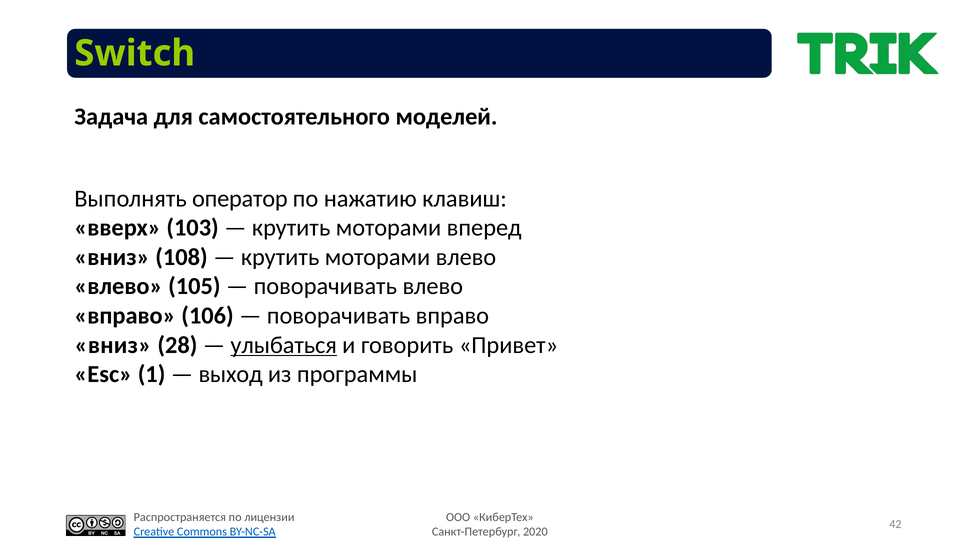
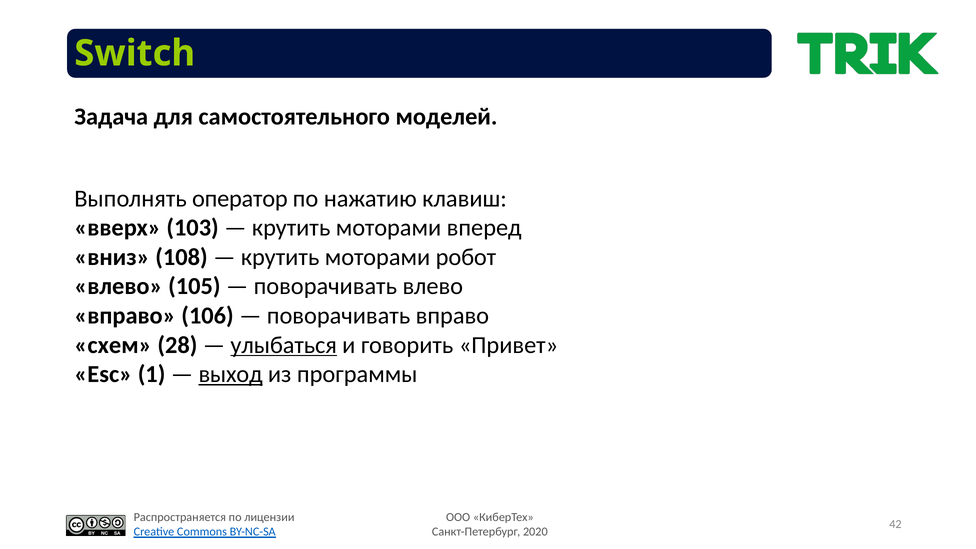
моторами влево: влево -> робот
вниз at (113, 345): вниз -> схем
выход underline: none -> present
